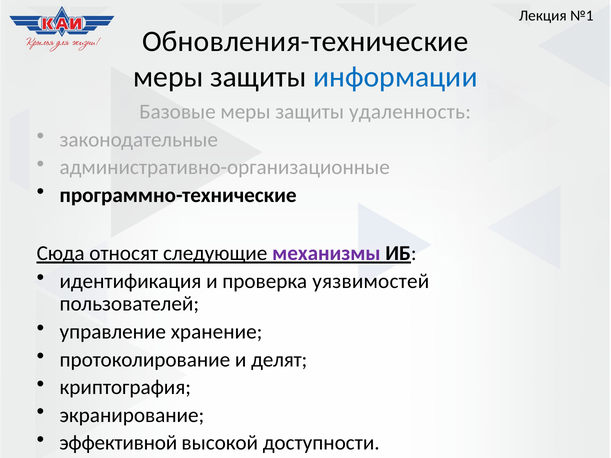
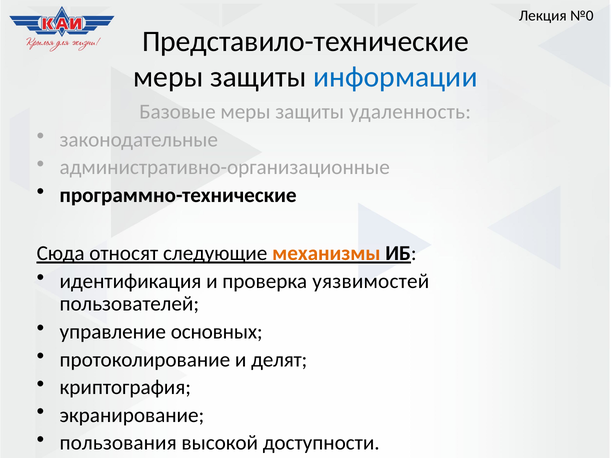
№1: №1 -> №0
Обновления-технические: Обновления-технические -> Представило-технические
механизмы colour: purple -> orange
хранение: хранение -> основных
эффективной: эффективной -> пользования
